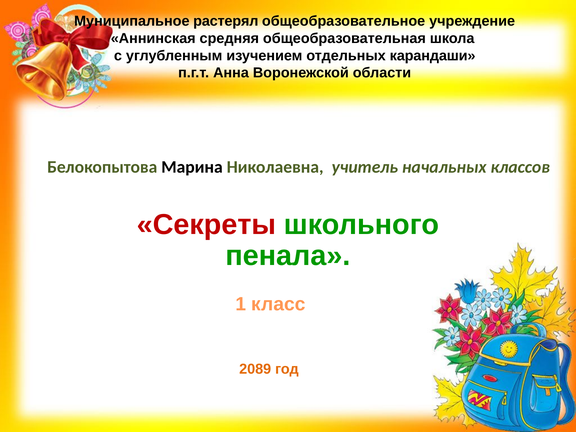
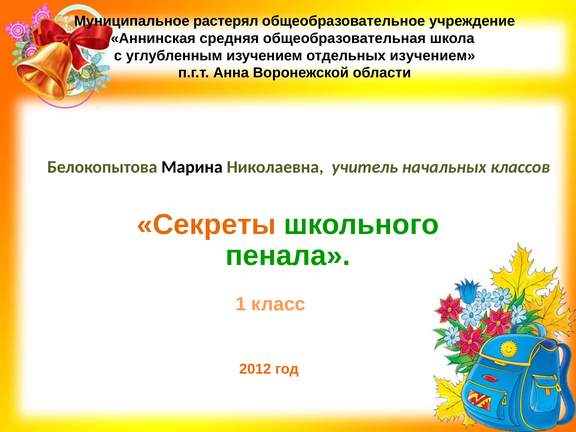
отдельных карандаши: карандаши -> изучением
Секреты colour: red -> orange
2089: 2089 -> 2012
